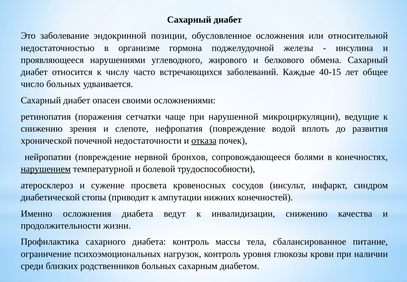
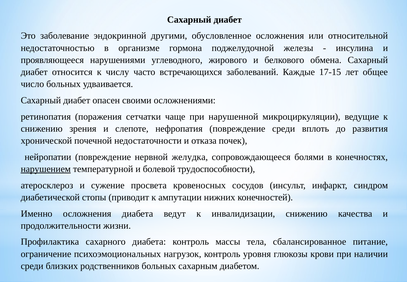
позиции: позиции -> другими
40-15: 40-15 -> 17-15
повреждение водой: водой -> среди
отказа underline: present -> none
бронхов: бронхов -> желудка
